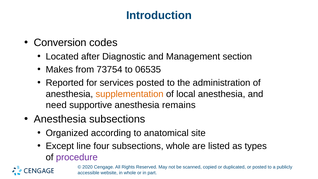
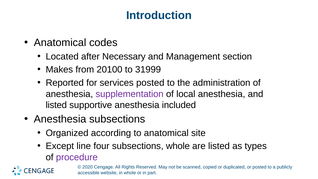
Conversion at (60, 43): Conversion -> Anatomical
Diagnostic: Diagnostic -> Necessary
73754: 73754 -> 20100
06535: 06535 -> 31999
supplementation colour: orange -> purple
need at (56, 105): need -> listed
remains: remains -> included
